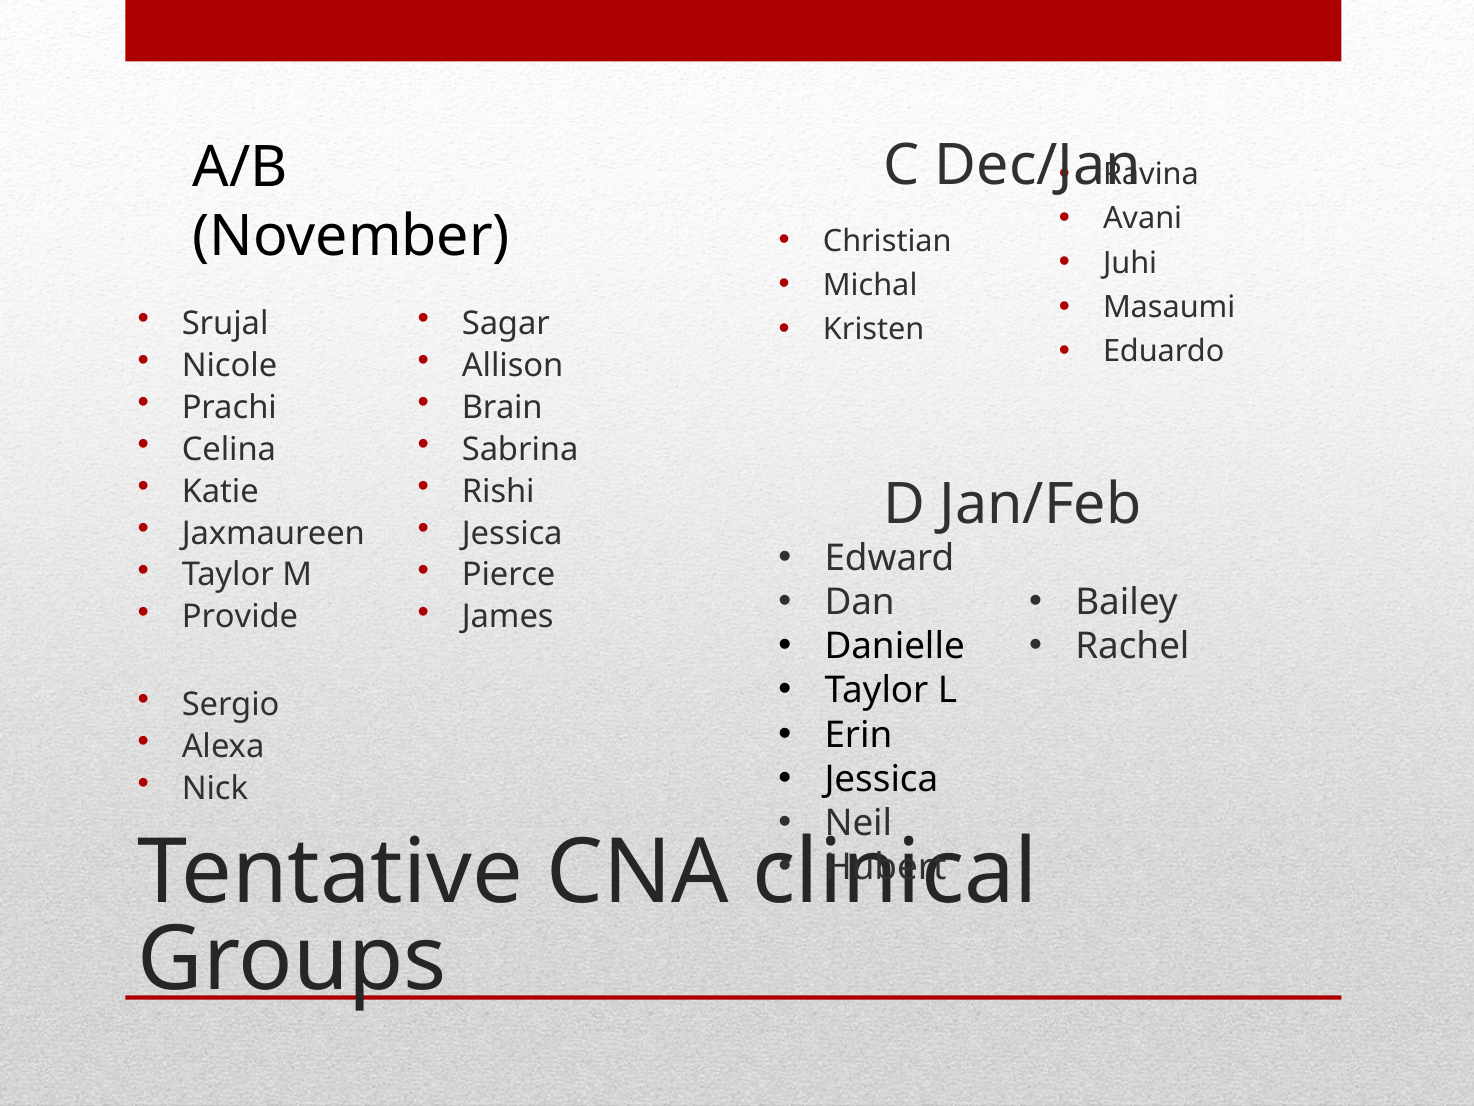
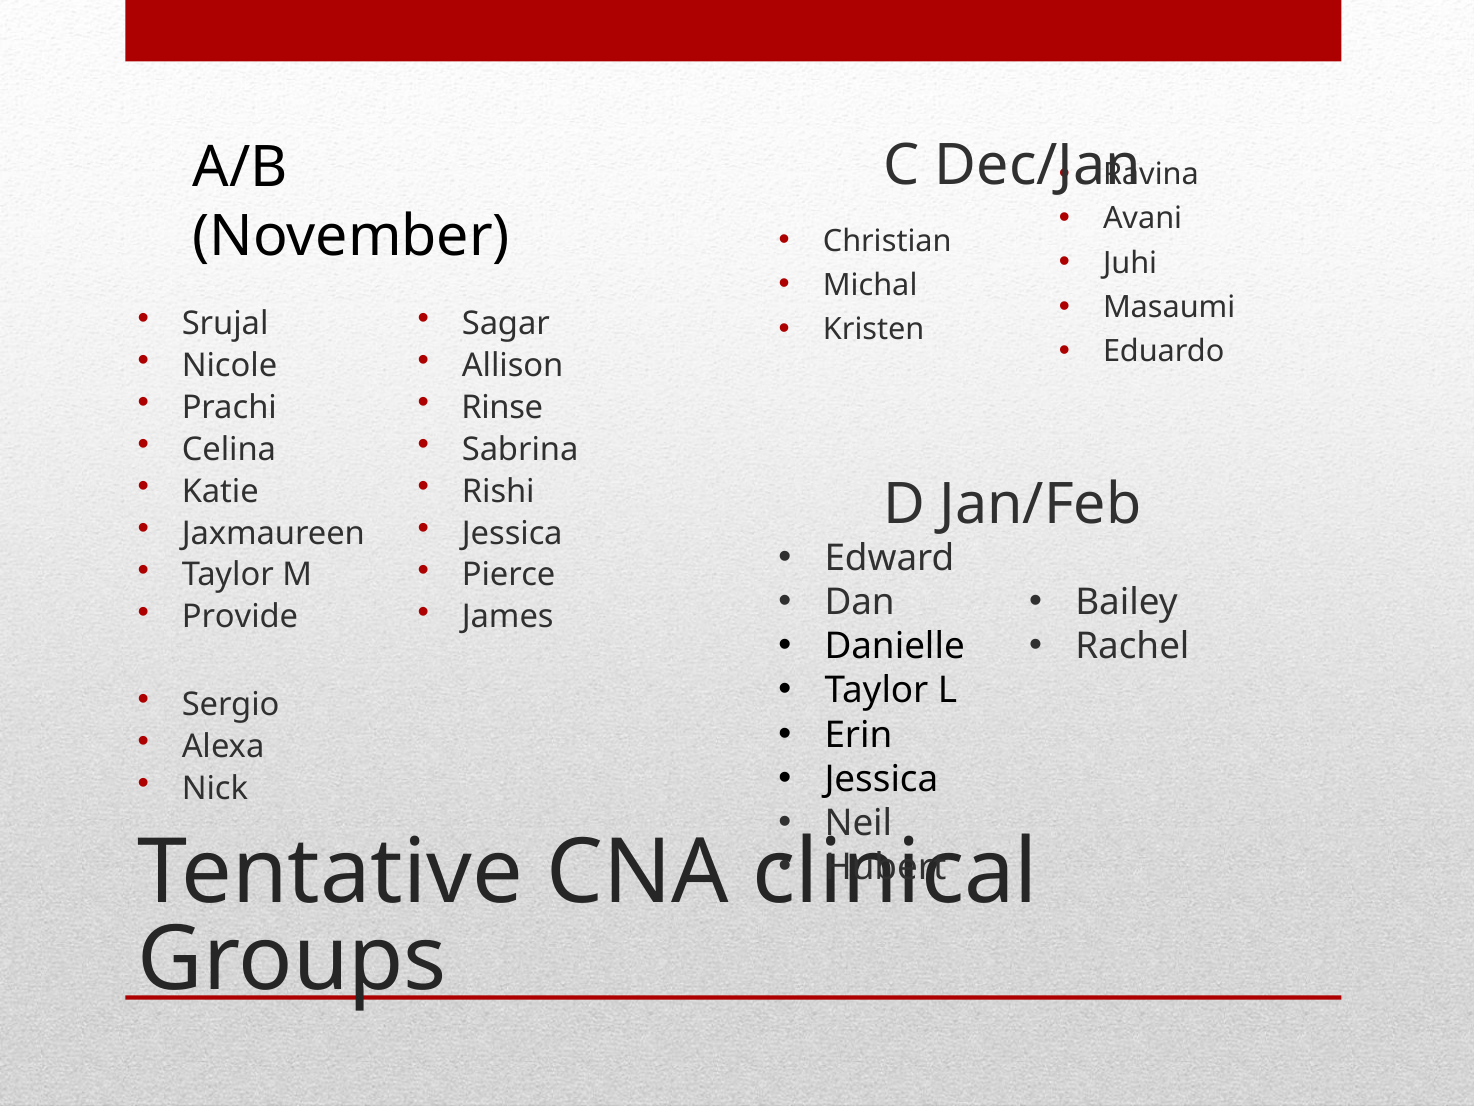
Brain: Brain -> Rinse
